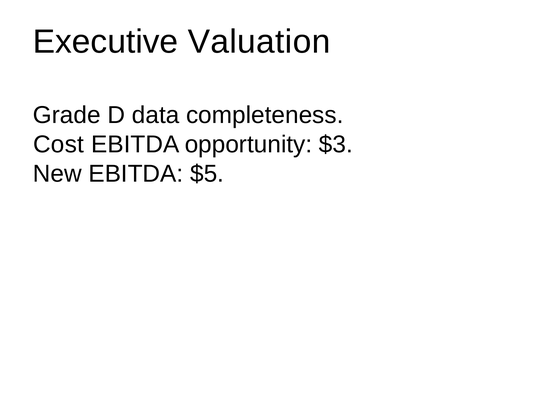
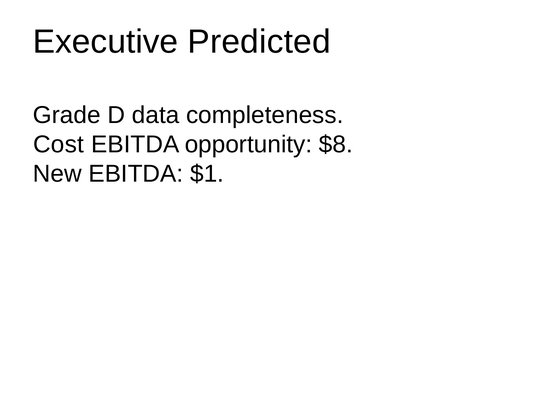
Valuation: Valuation -> Predicted
$3: $3 -> $8
$5: $5 -> $1
